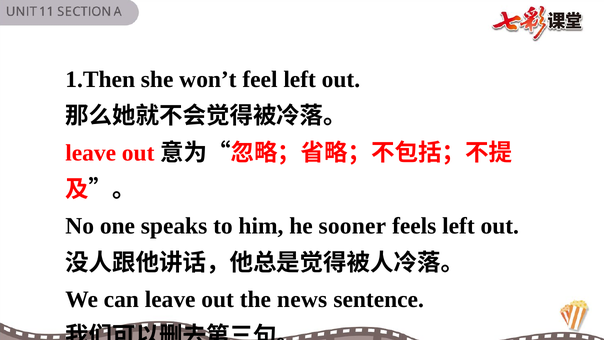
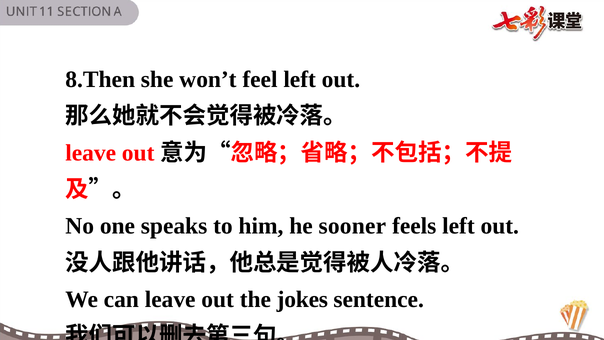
1.Then: 1.Then -> 8.Then
news: news -> jokes
